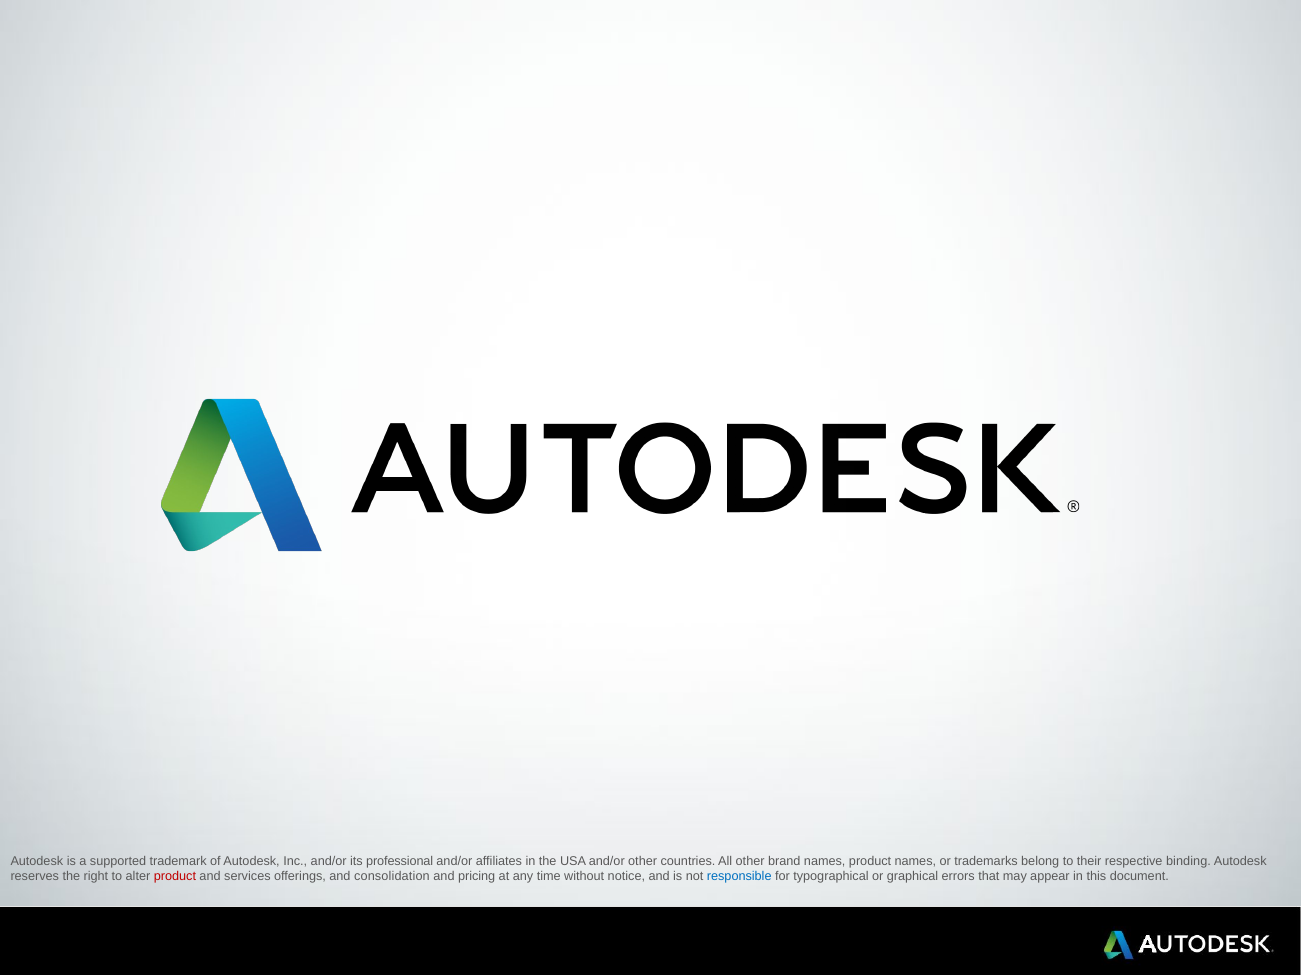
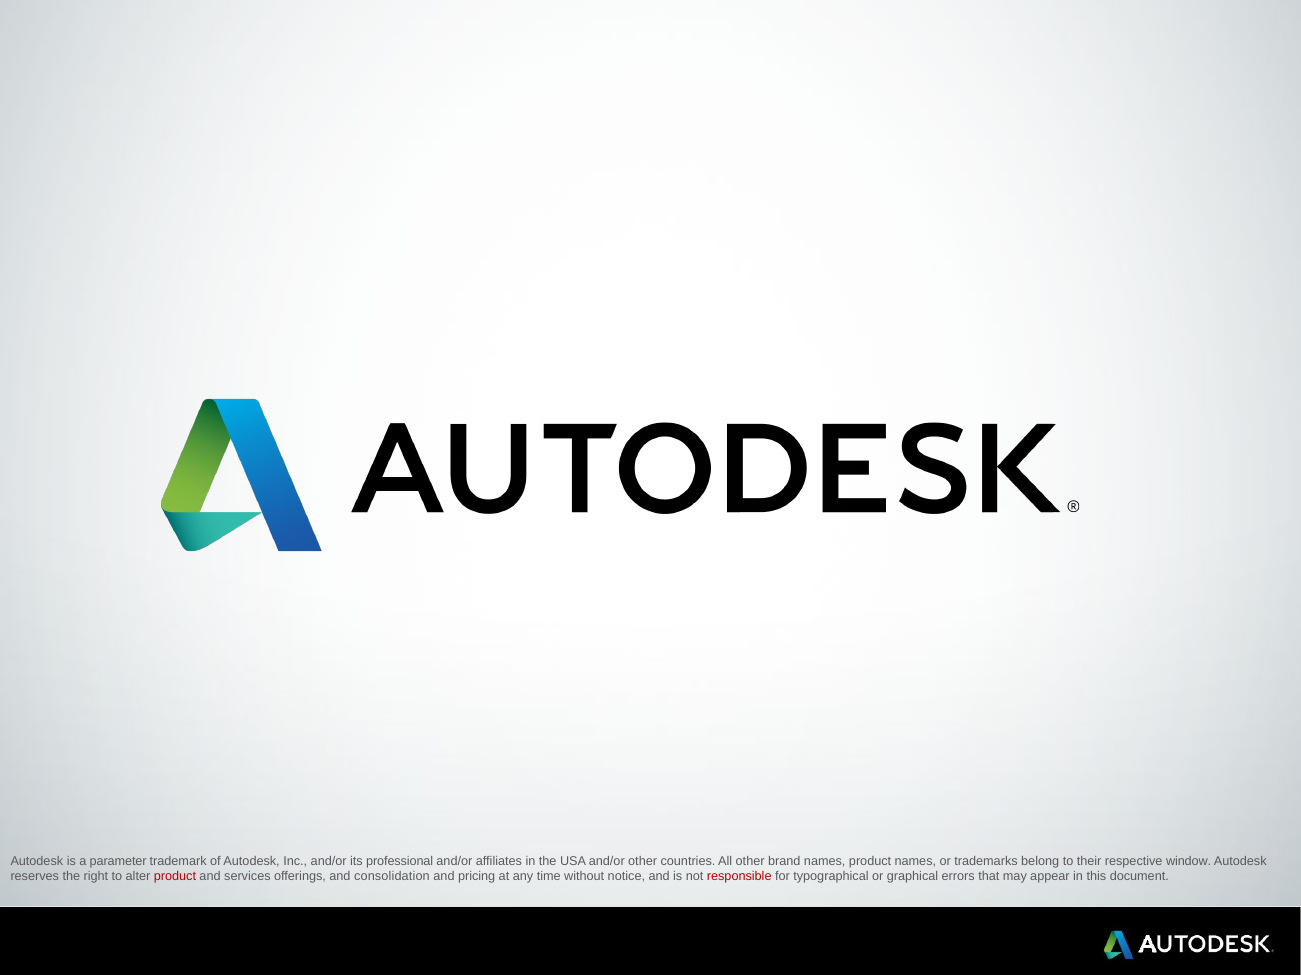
supported: supported -> parameter
binding: binding -> window
responsible colour: blue -> red
